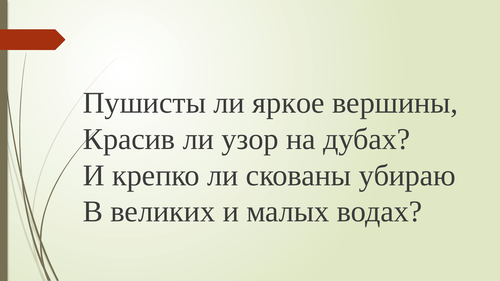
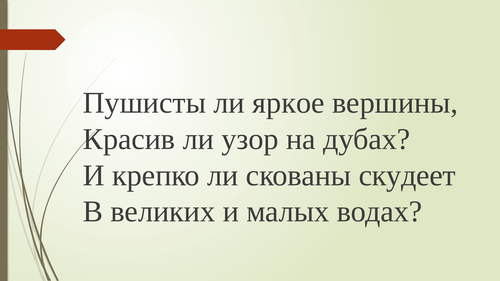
убираю: убираю -> скудеет
